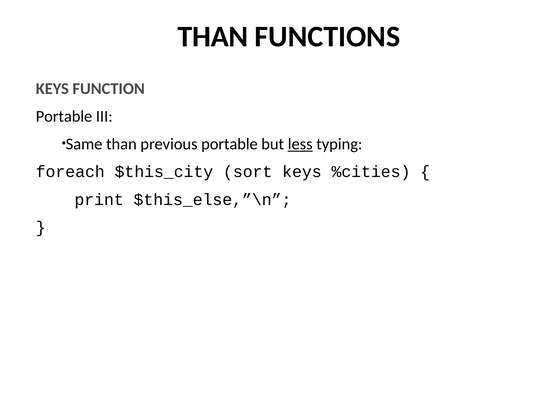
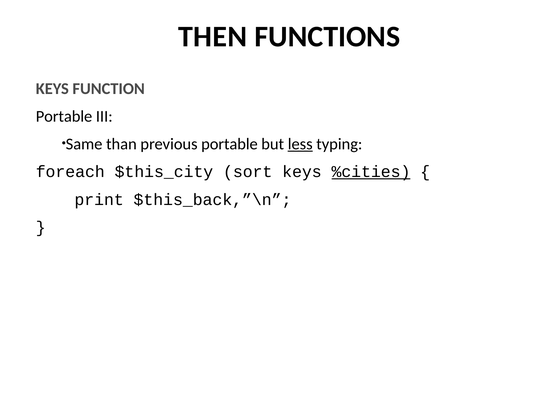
THAN at (213, 37): THAN -> THEN
%cities underline: none -> present
$this_else,”\n: $this_else,”\n -> $this_back,”\n
